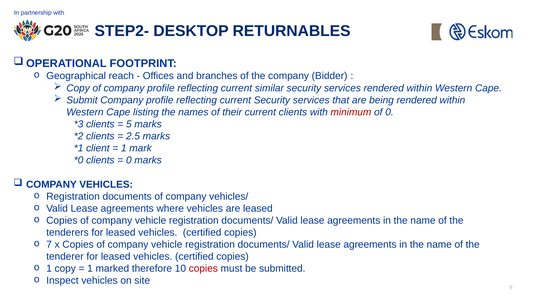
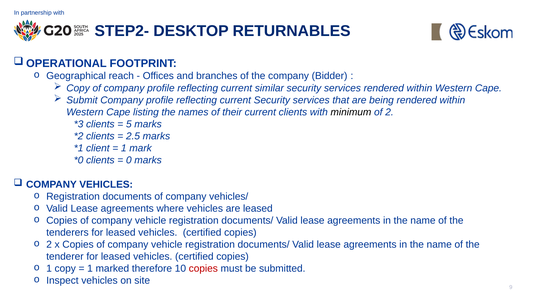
minimum colour: red -> black
of 0: 0 -> 2
7 at (49, 245): 7 -> 2
